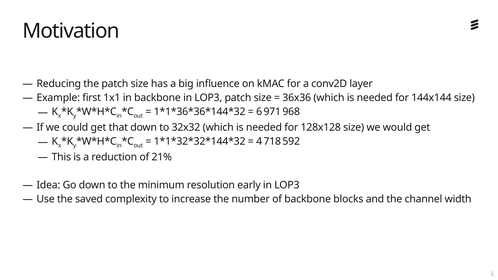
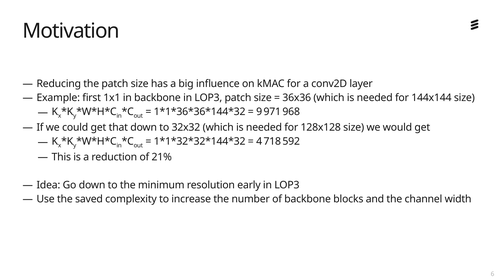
6 at (259, 112): 6 -> 9
